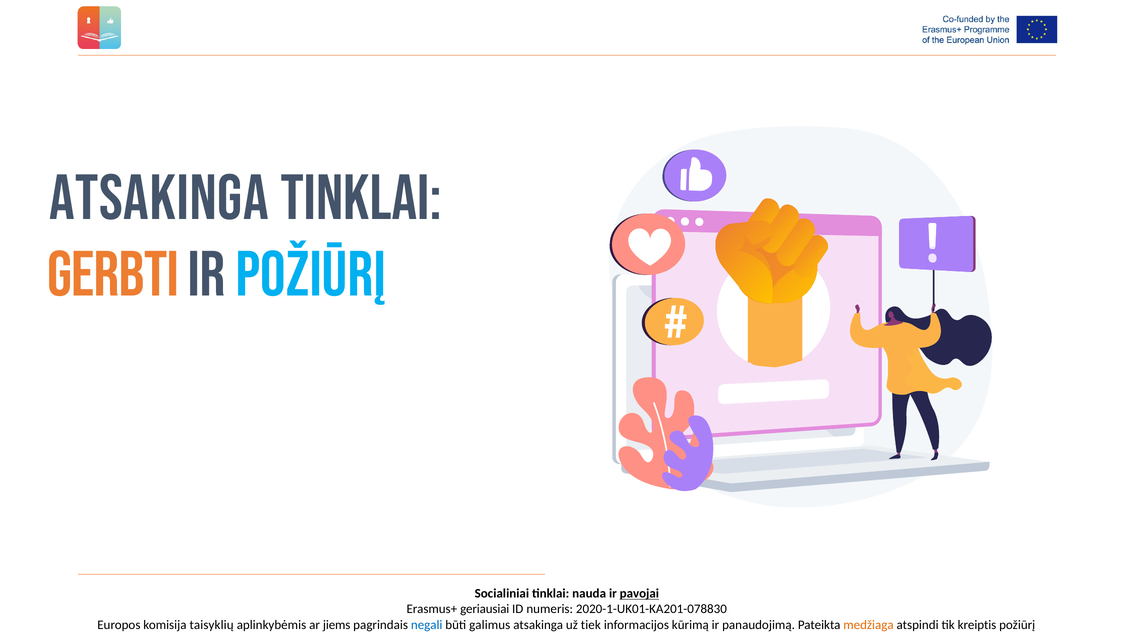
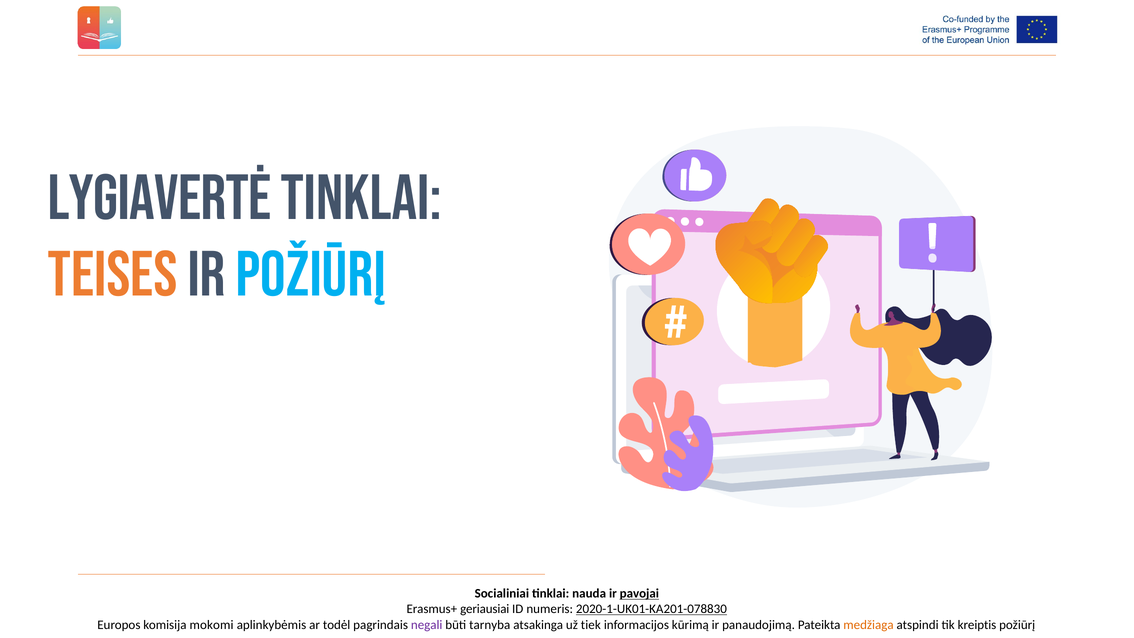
Atsakinga at (159, 198): Atsakinga -> Lygiavertė
gerbti: gerbti -> teises
2020-1-UK01-KA201-078830 underline: none -> present
taisyklių: taisyklių -> mokomi
jiems: jiems -> todėl
negali colour: blue -> purple
galimus: galimus -> tarnyba
